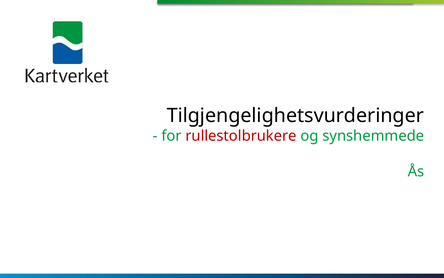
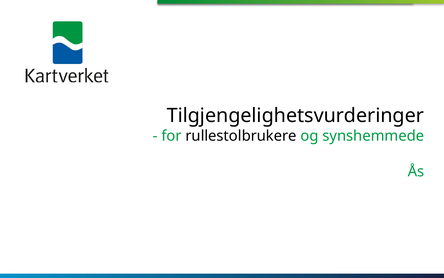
rullestolbrukere colour: red -> black
